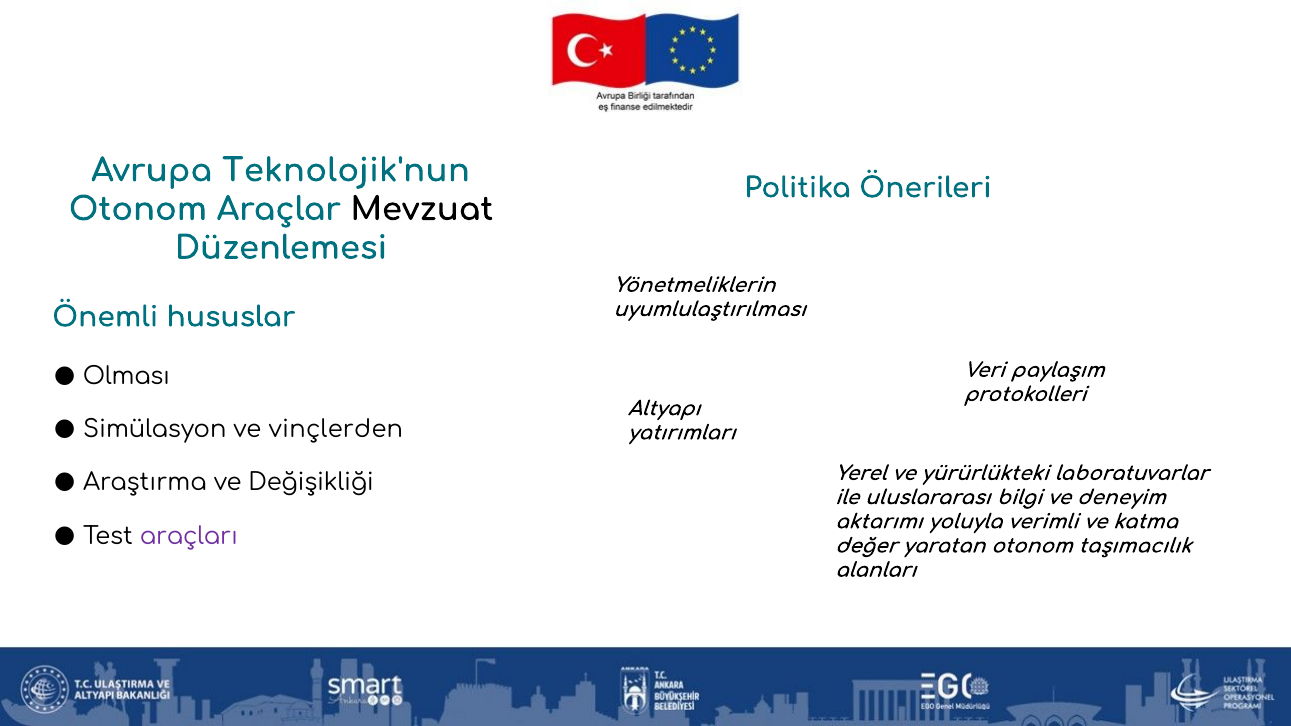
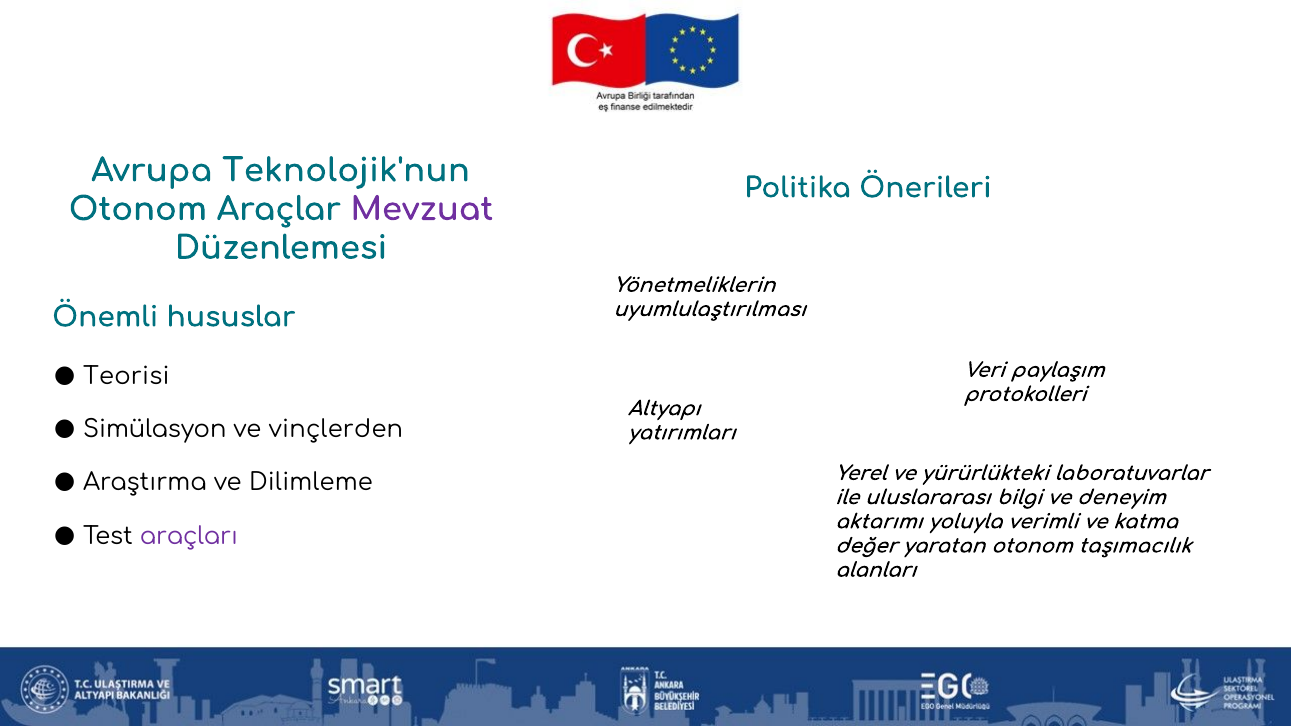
Mevzuat colour: black -> purple
Olması: Olması -> Teorisi
Değişikliği: Değişikliği -> Dilimleme
